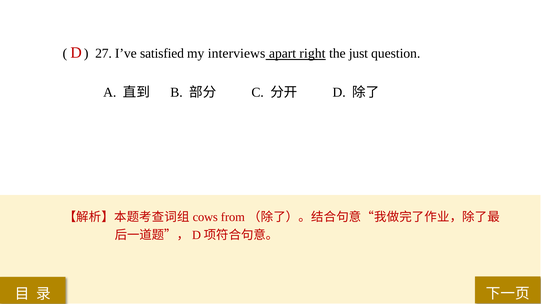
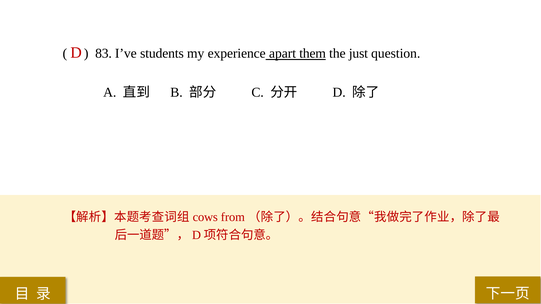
27: 27 -> 83
satisfied: satisfied -> students
interviews: interviews -> experience
right: right -> them
